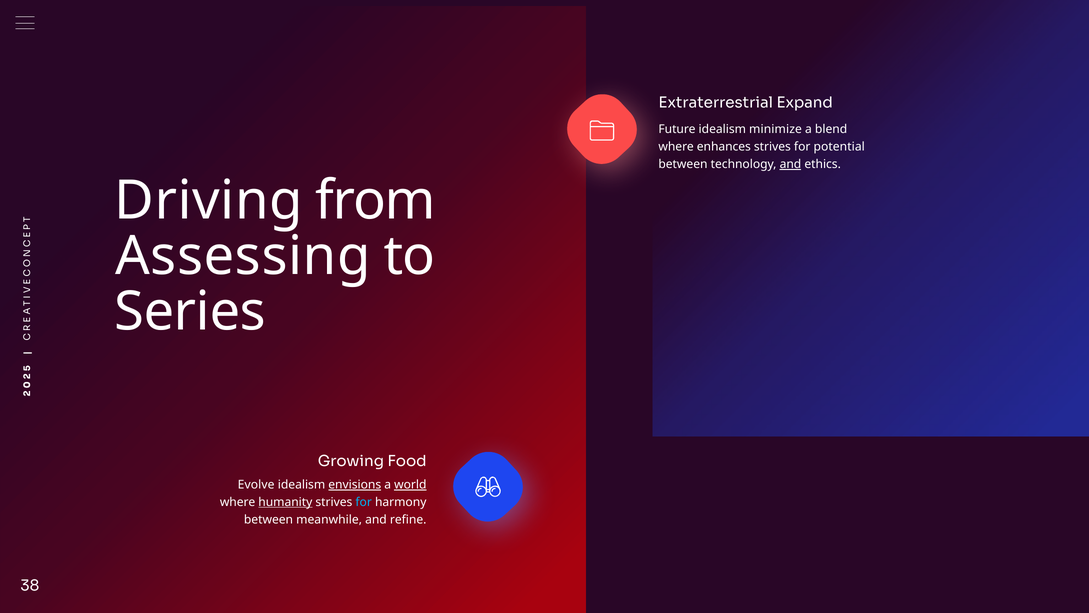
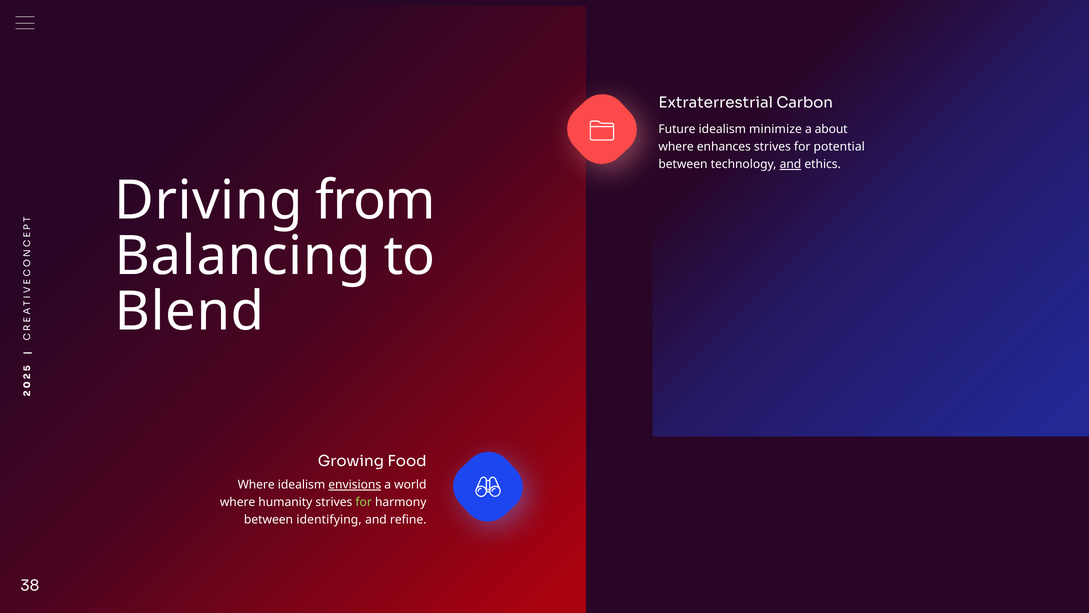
Expand: Expand -> Carbon
blend: blend -> about
Assessing: Assessing -> Balancing
Series: Series -> Blend
Evolve at (256, 484): Evolve -> Where
world underline: present -> none
humanity underline: present -> none
for at (364, 502) colour: light blue -> light green
meanwhile: meanwhile -> identifying
